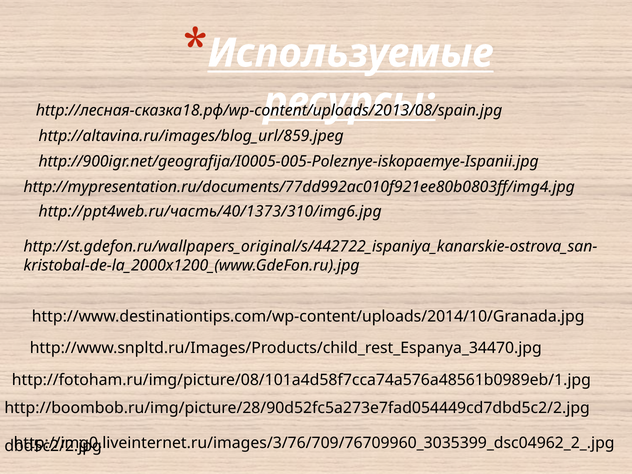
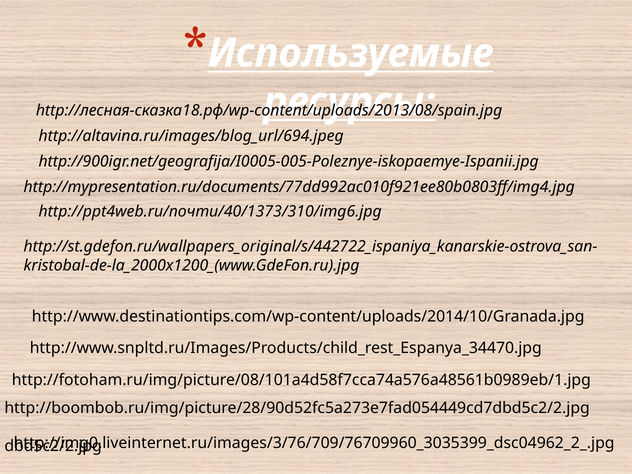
http://altavina.ru/images/blog_url/859.jpeg: http://altavina.ru/images/blog_url/859.jpeg -> http://altavina.ru/images/blog_url/694.jpeg
http://ppt4web.ru/часть/40/1373/310/img6.jpg: http://ppt4web.ru/часть/40/1373/310/img6.jpg -> http://ppt4web.ru/почти/40/1373/310/img6.jpg
